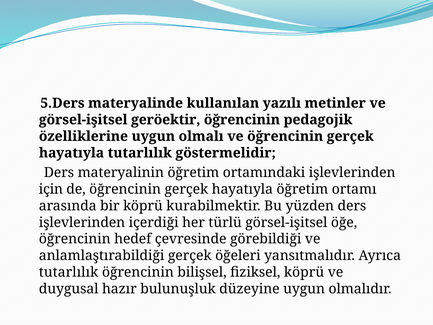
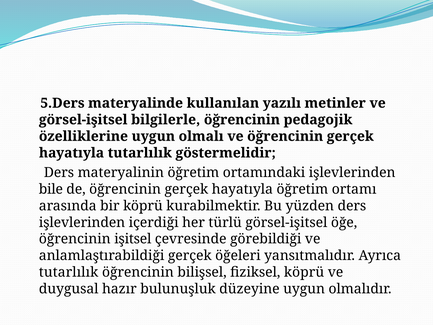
geröektir: geröektir -> bilgilerle
için: için -> bile
hedef: hedef -> işitsel
